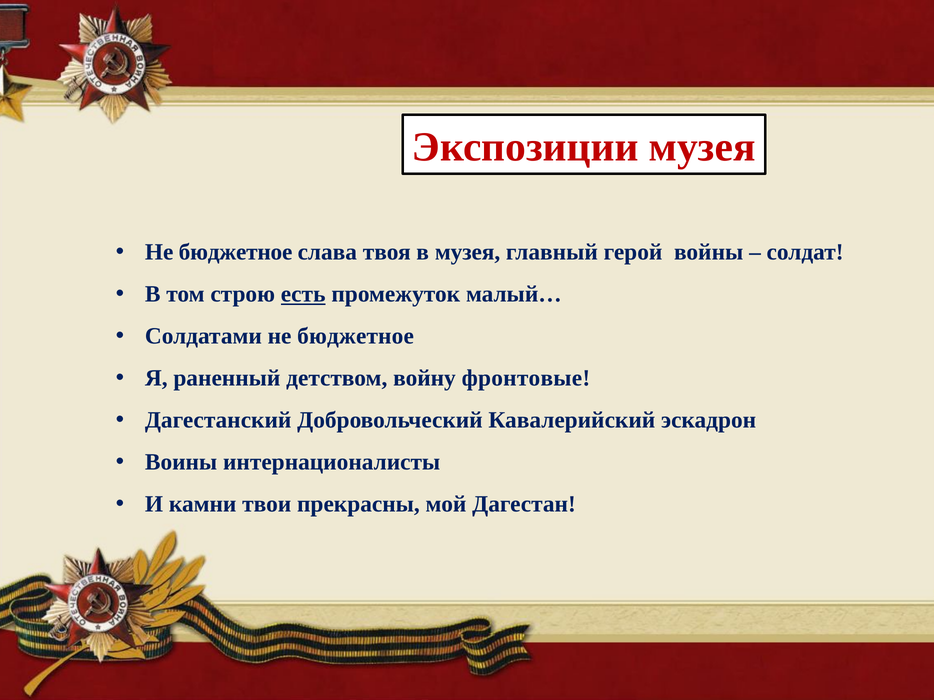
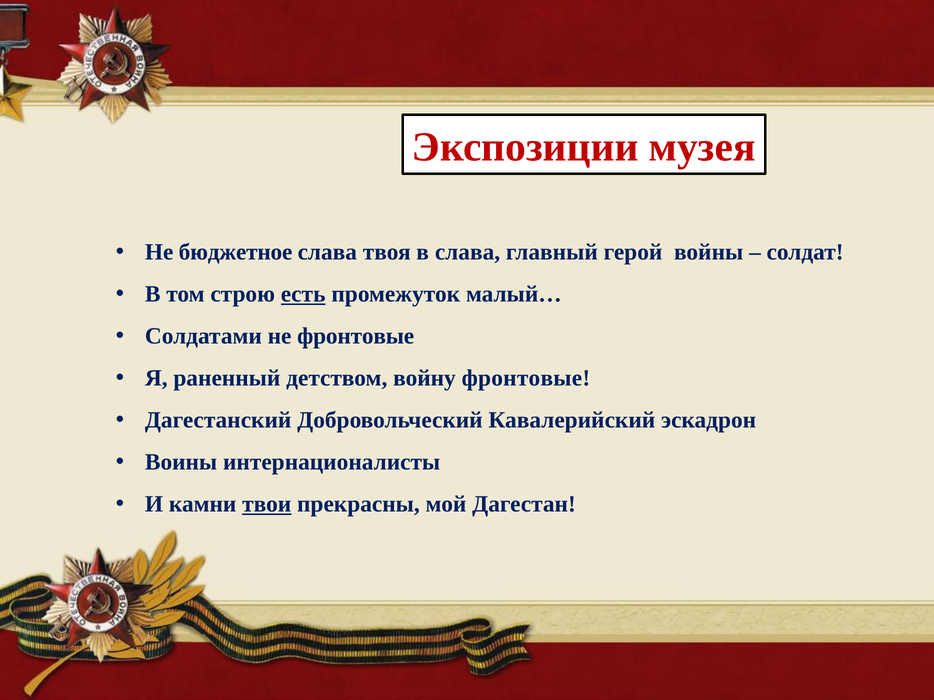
в музея: музея -> слава
Солдатами не бюджетное: бюджетное -> фронтовые
твои underline: none -> present
